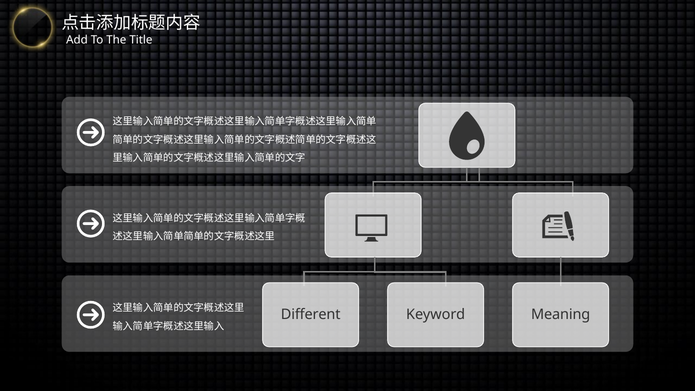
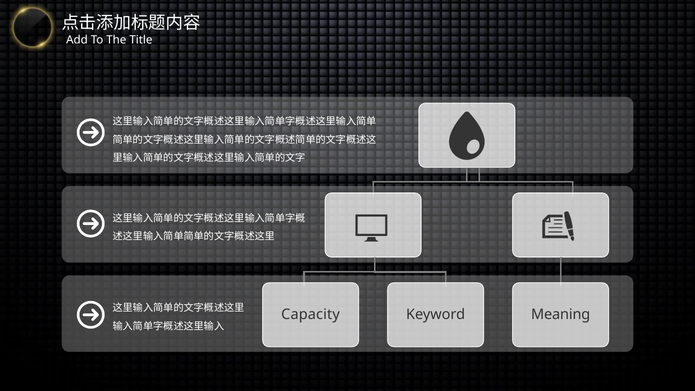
Different: Different -> Capacity
